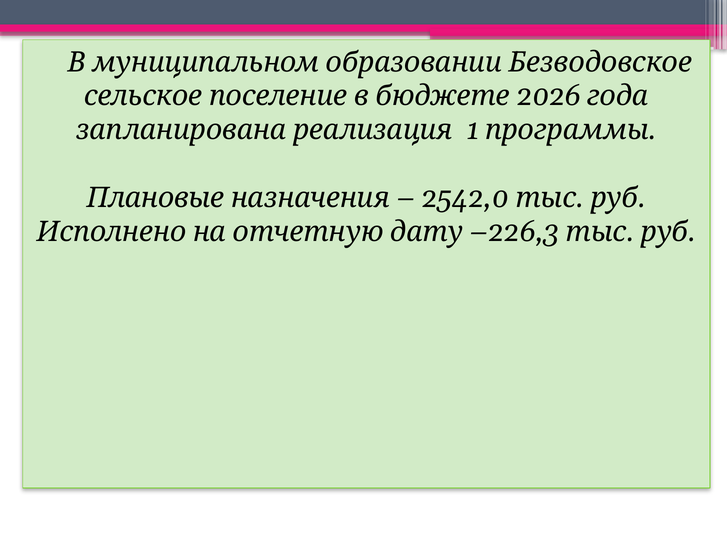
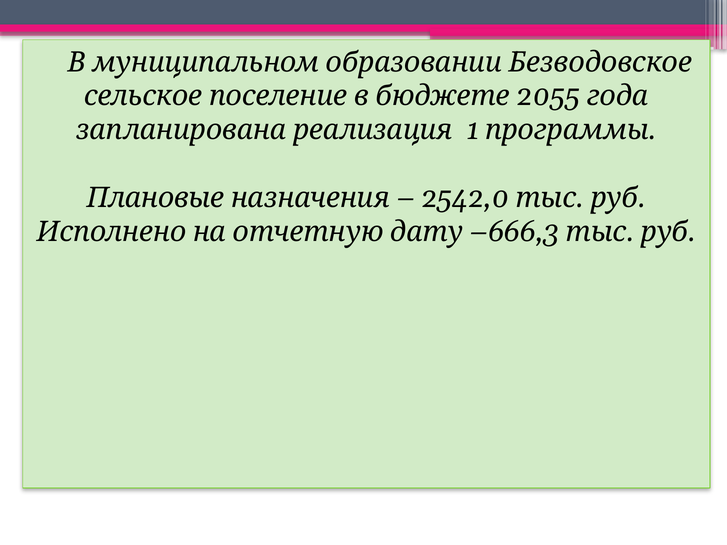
2026: 2026 -> 2055
–226,3: –226,3 -> –666,3
